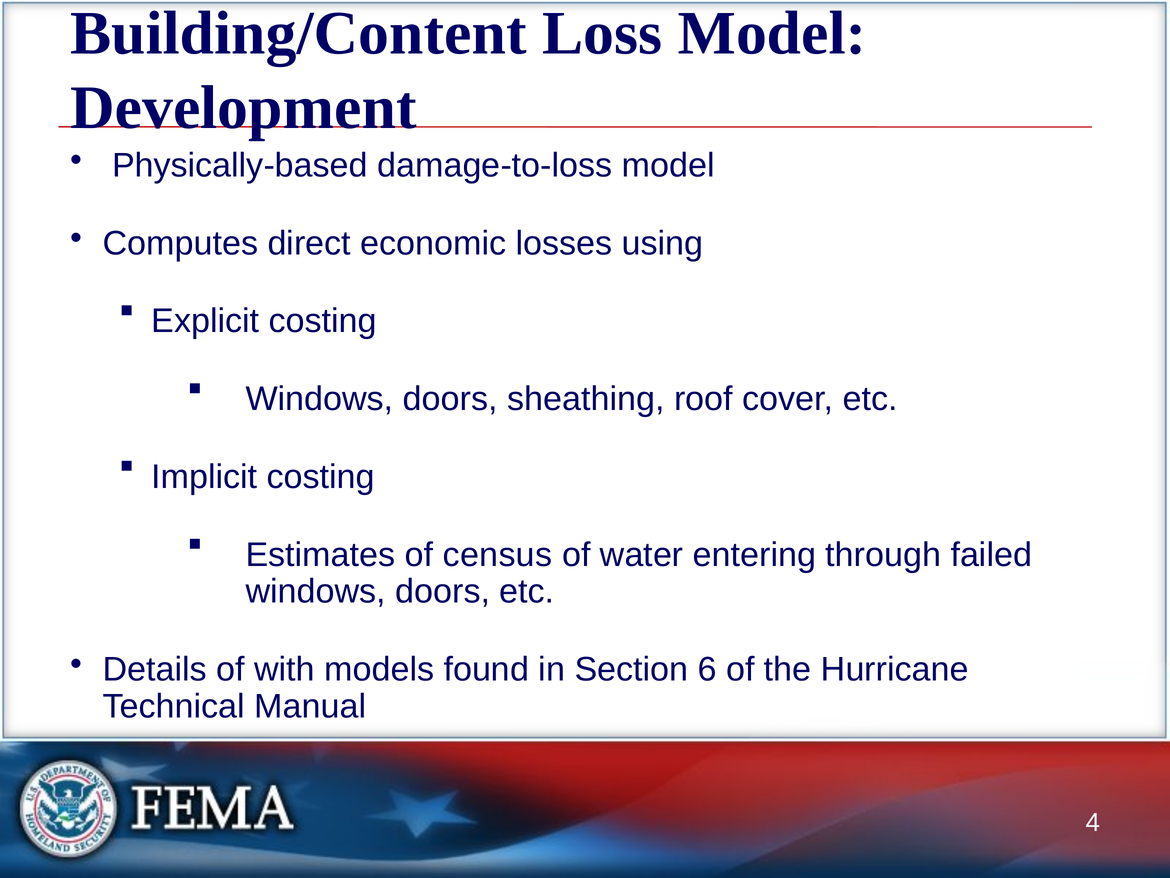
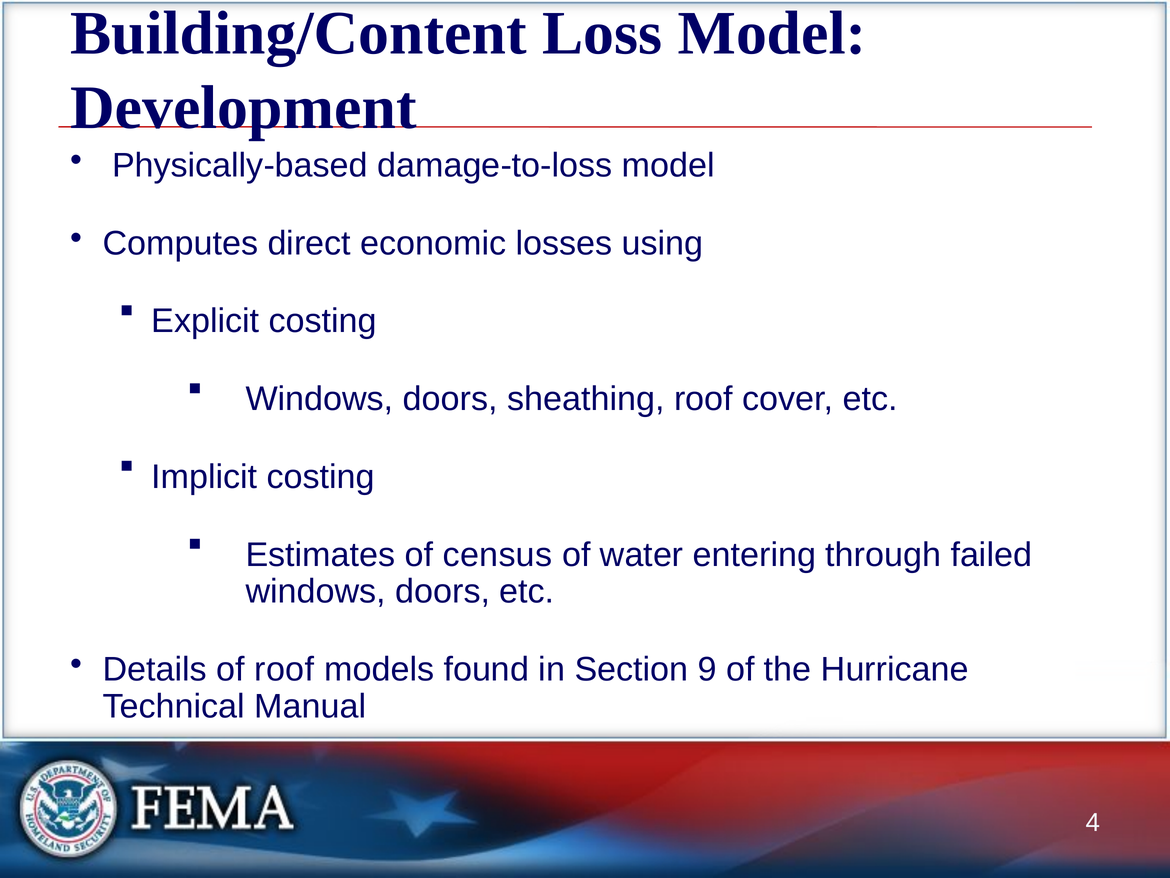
of with: with -> roof
6: 6 -> 9
